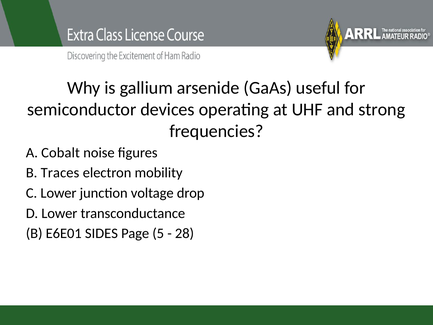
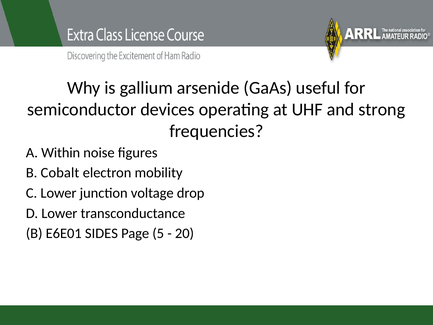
Cobalt: Cobalt -> Within
Traces: Traces -> Cobalt
28: 28 -> 20
